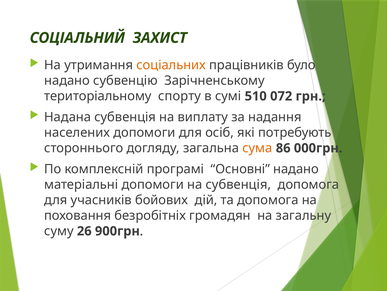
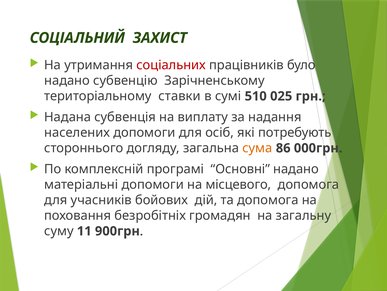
соціальних colour: orange -> red
спорту: спорту -> ставки
072: 072 -> 025
на субвенція: субвенція -> місцевого
26: 26 -> 11
